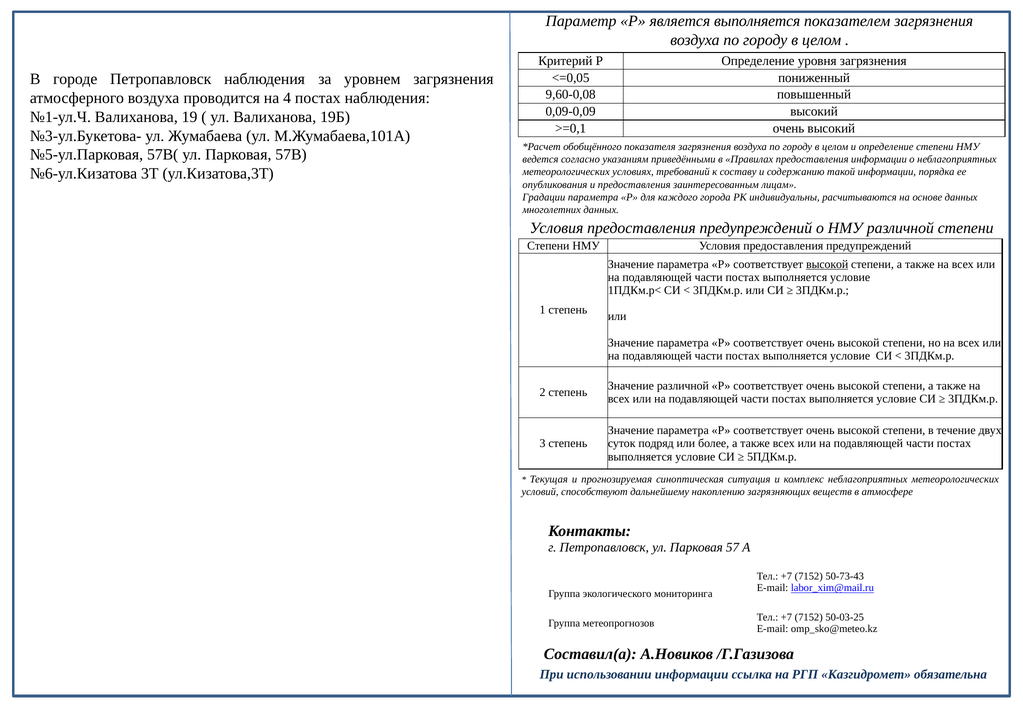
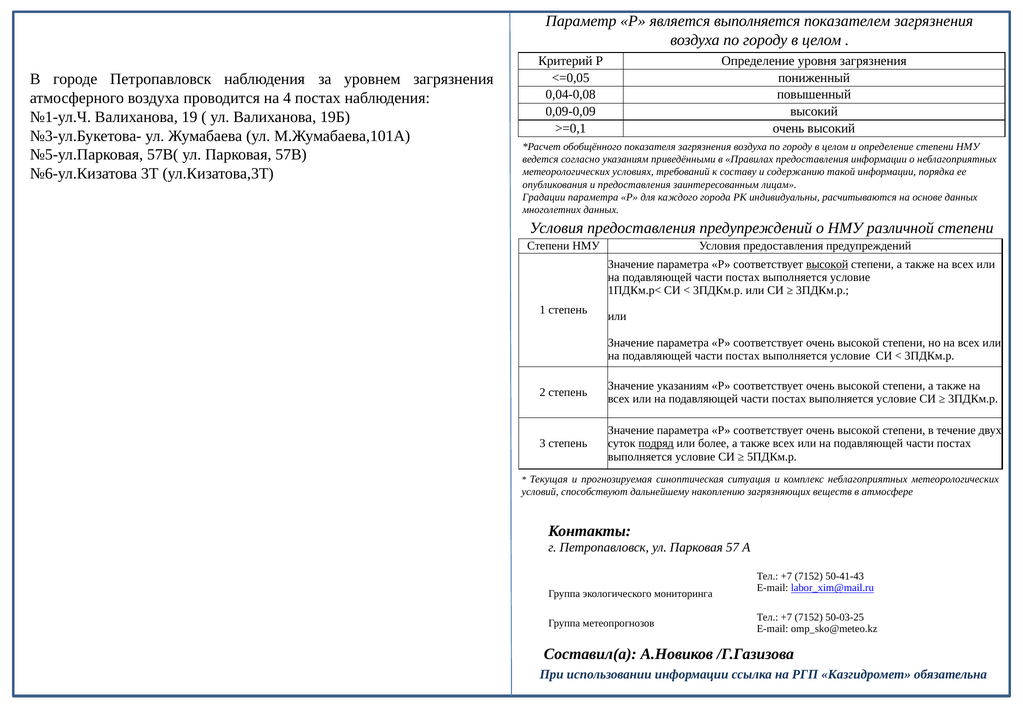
9,60-0,08: 9,60-0,08 -> 0,04-0,08
Значение различной: различной -> указаниям
подряд underline: none -> present
50-73-43: 50-73-43 -> 50-41-43
